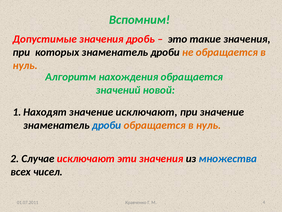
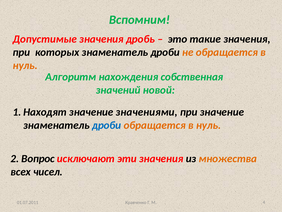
нахождения обращается: обращается -> собственная
значение исключают: исключают -> значениями
Случае: Случае -> Вопрос
множества colour: blue -> orange
